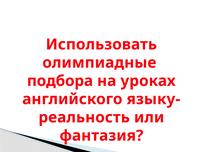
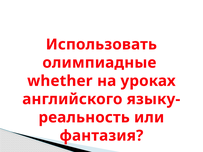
подбора: подбора -> whether
